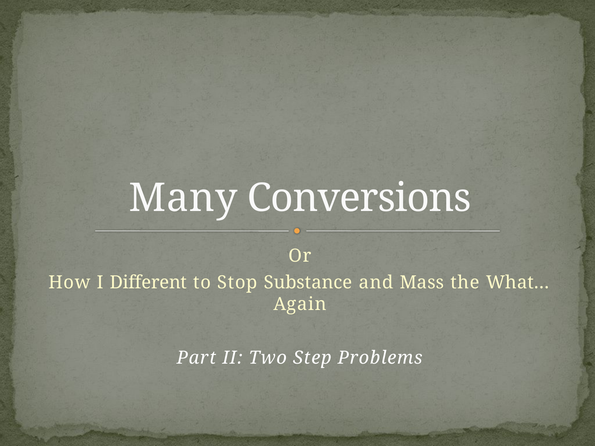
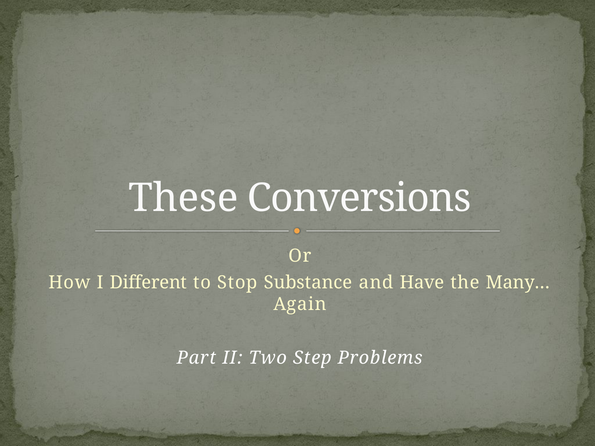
Many: Many -> These
Mass: Mass -> Have
What…: What… -> Many…
